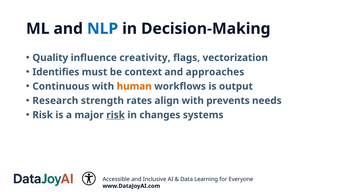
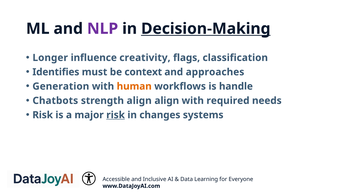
NLP colour: blue -> purple
Decision-Making underline: none -> present
Quality: Quality -> Longer
vectorization: vectorization -> classification
Continuous: Continuous -> Generation
output: output -> handle
Research: Research -> Chatbots
strength rates: rates -> align
prevents: prevents -> required
